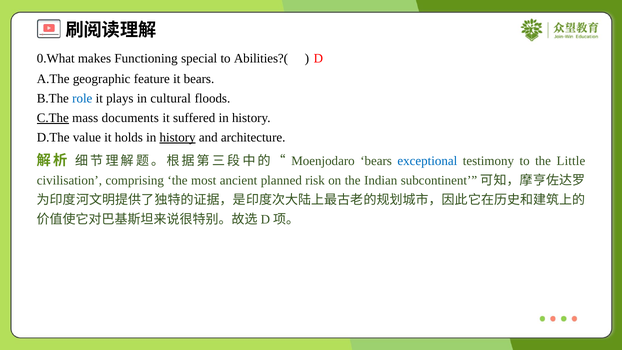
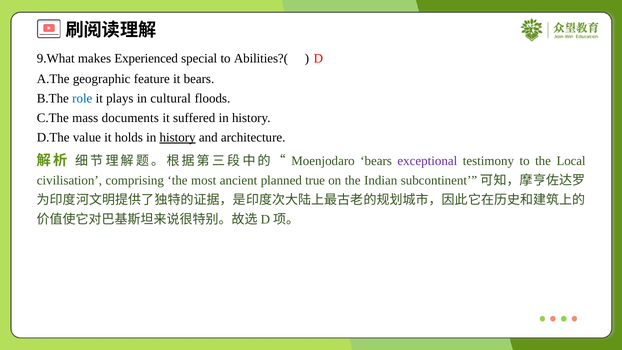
0.What: 0.What -> 9.What
Functioning: Functioning -> Experienced
C.The underline: present -> none
exceptional colour: blue -> purple
Little: Little -> Local
risk: risk -> true
